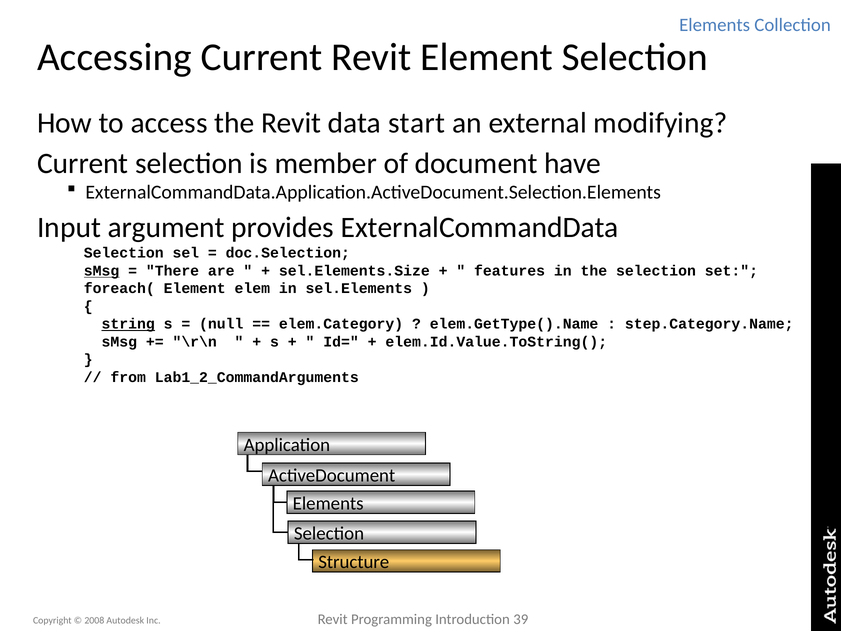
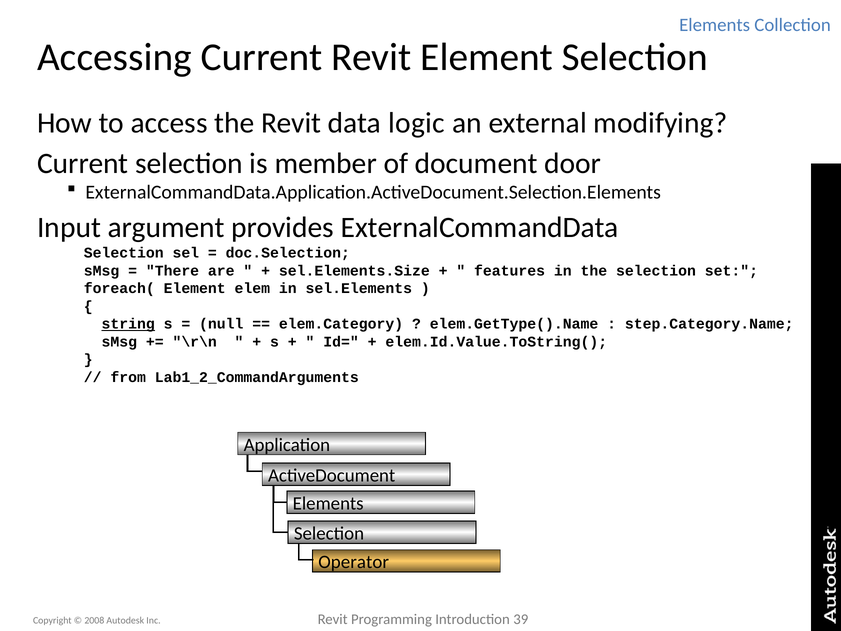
start: start -> logic
have: have -> door
sMsg at (102, 271) underline: present -> none
Structure: Structure -> Operator
